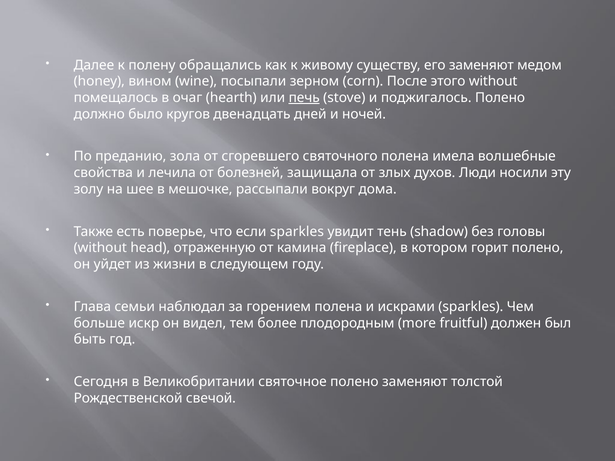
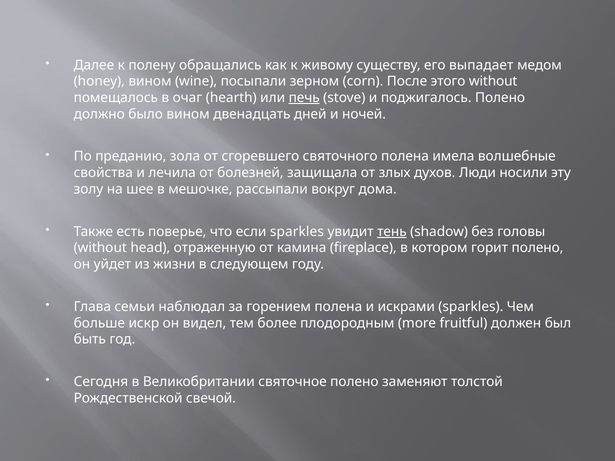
его заменяют: заменяют -> выпадает
было кругов: кругов -> вином
тень underline: none -> present
